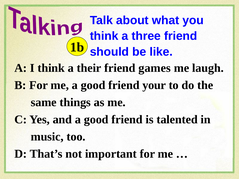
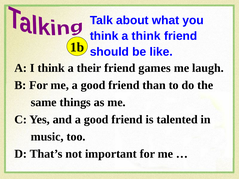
a three: three -> think
your: your -> than
